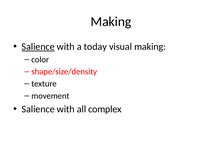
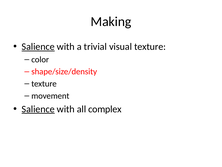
today: today -> trivial
visual making: making -> texture
Salience at (38, 109) underline: none -> present
